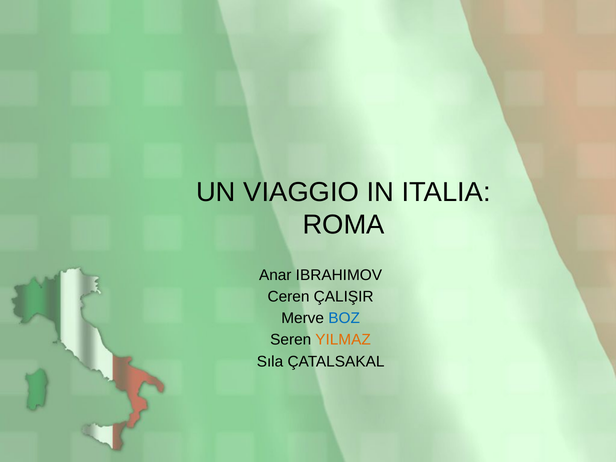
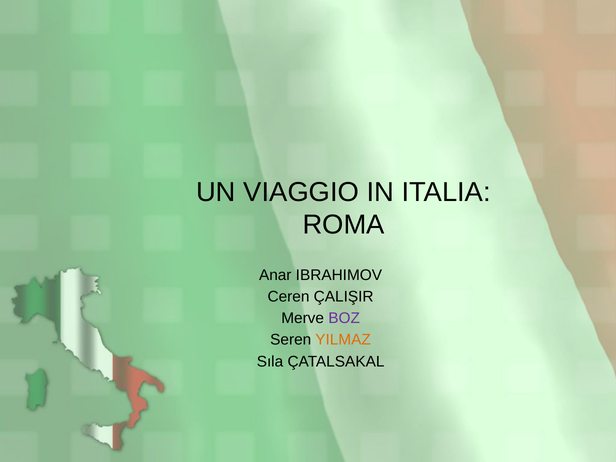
BOZ colour: blue -> purple
